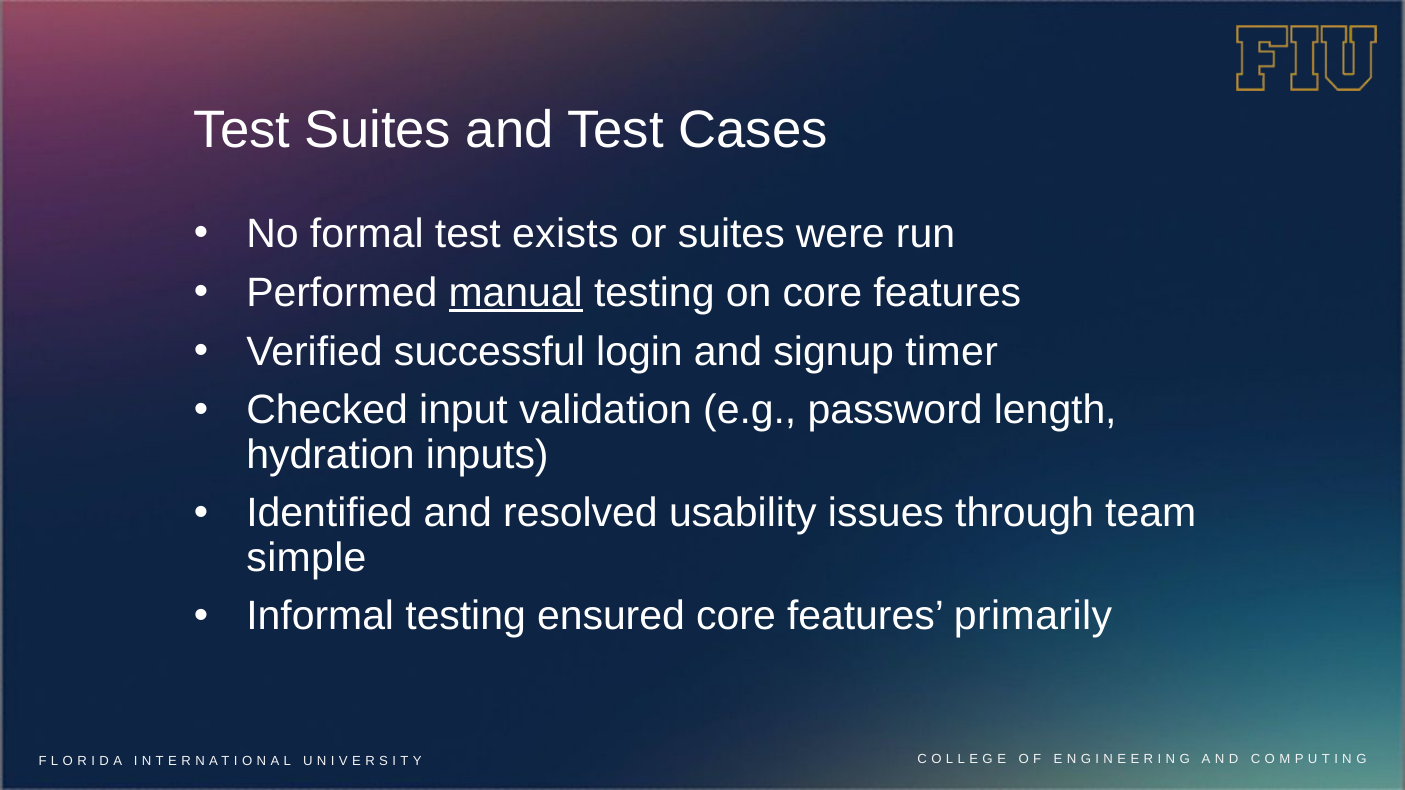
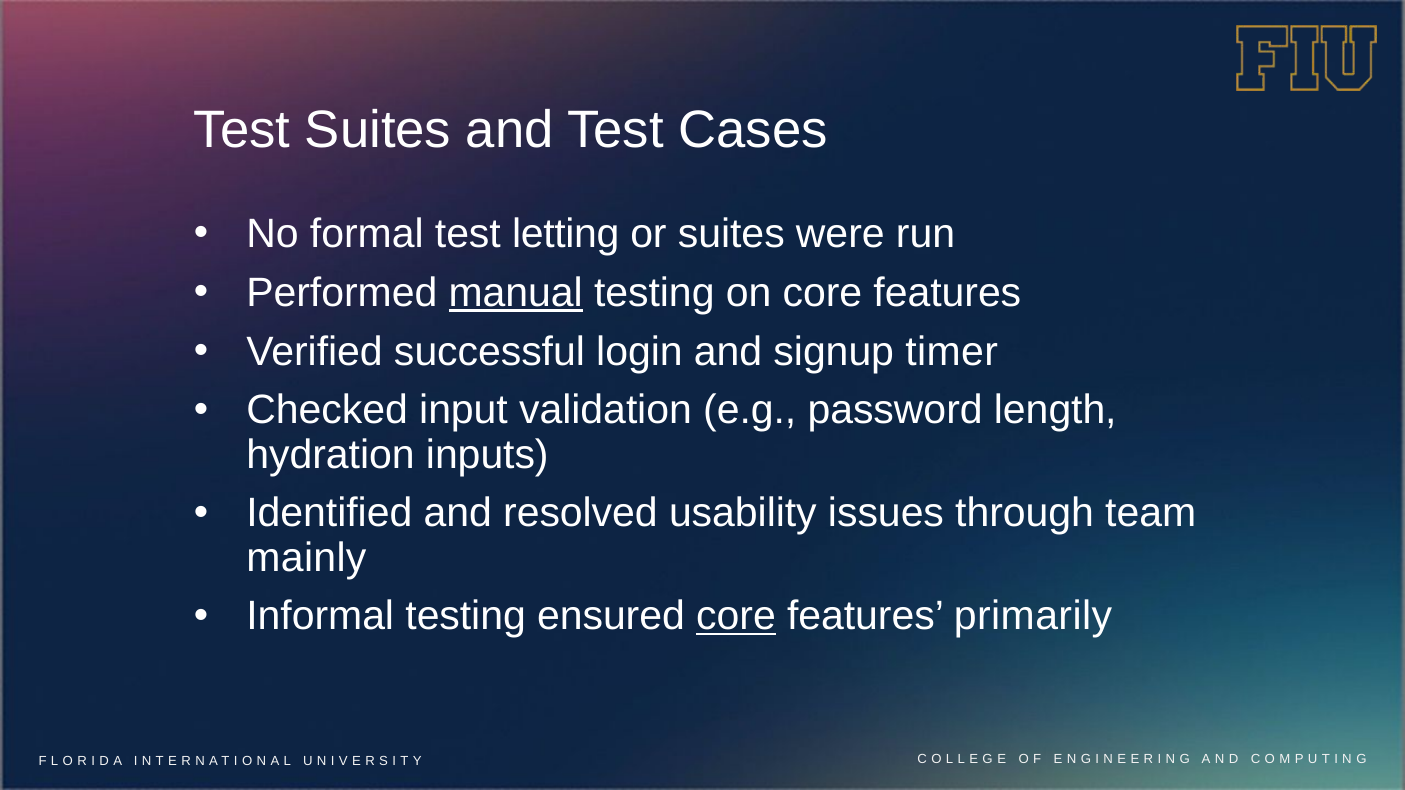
exists: exists -> letting
simple: simple -> mainly
core at (736, 617) underline: none -> present
